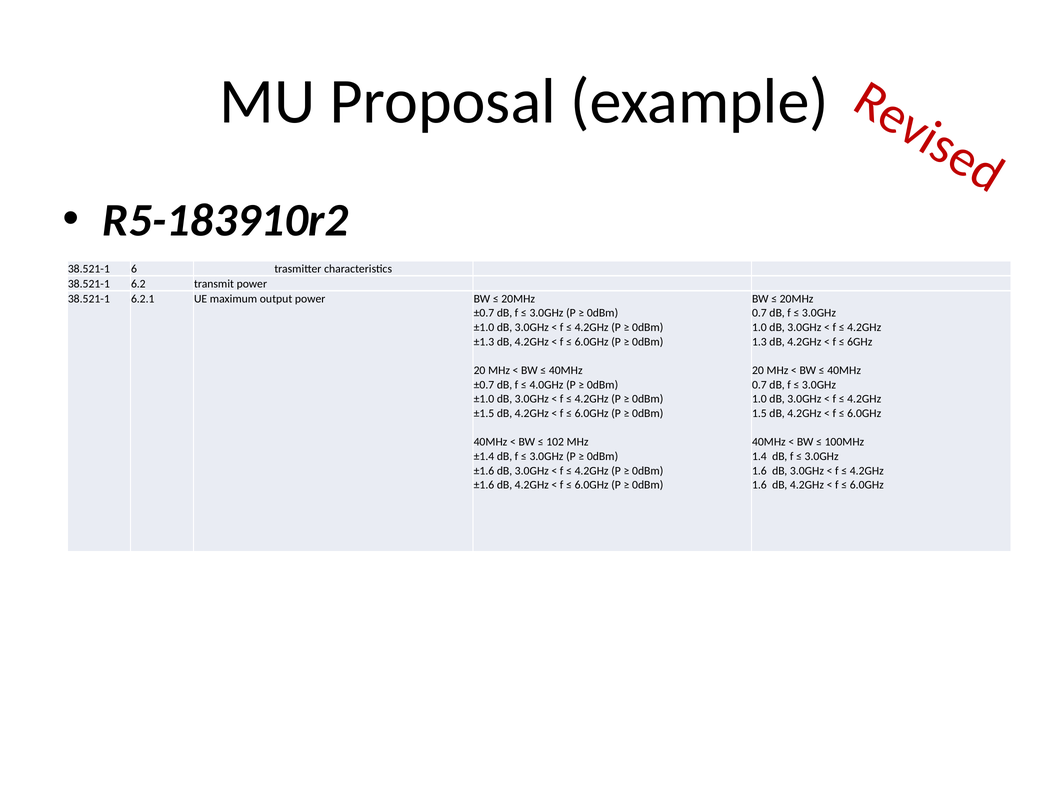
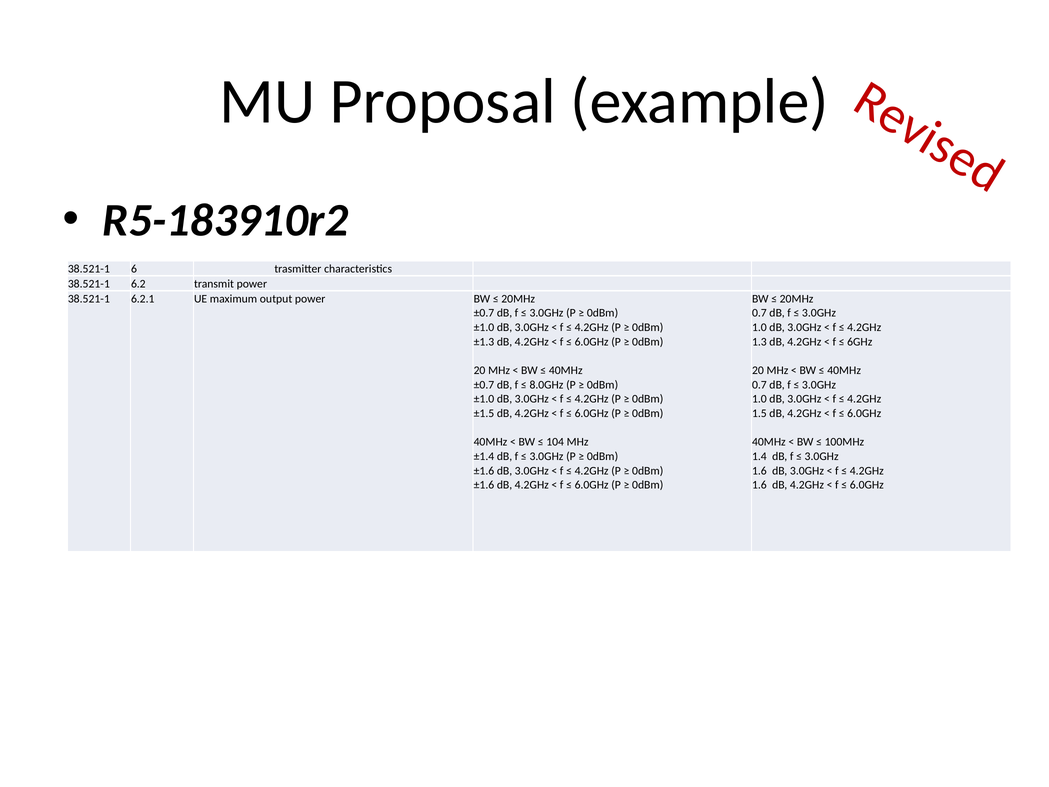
4.0GHz: 4.0GHz -> 8.0GHz
102: 102 -> 104
